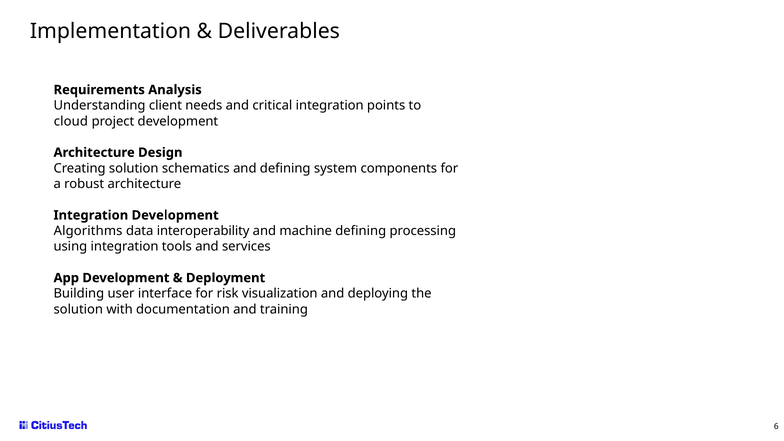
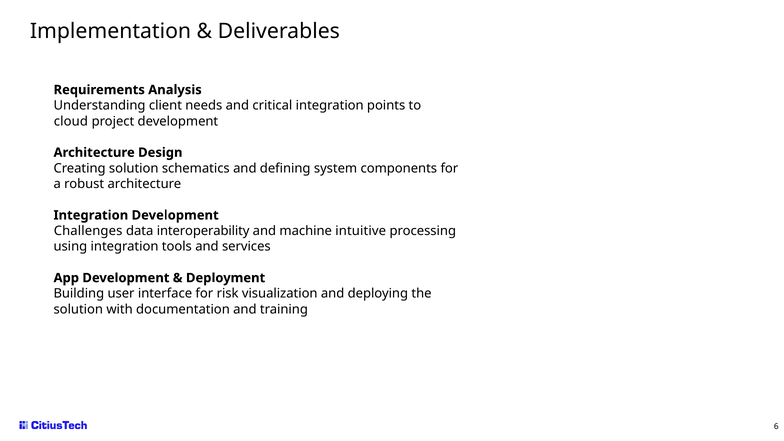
Algorithms: Algorithms -> Challenges
machine defining: defining -> intuitive
